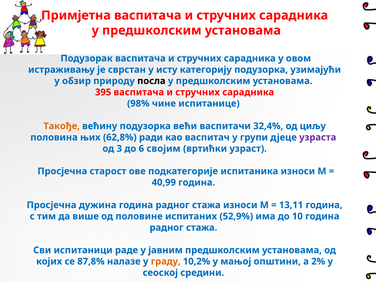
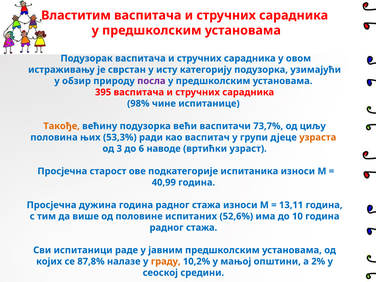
Примјетна: Примјетна -> Властитим
посла colour: black -> purple
32,4%: 32,4% -> 73,7%
62,8%: 62,8% -> 53,3%
узраста colour: purple -> orange
својим: својим -> наводе
52,9%: 52,9% -> 52,6%
